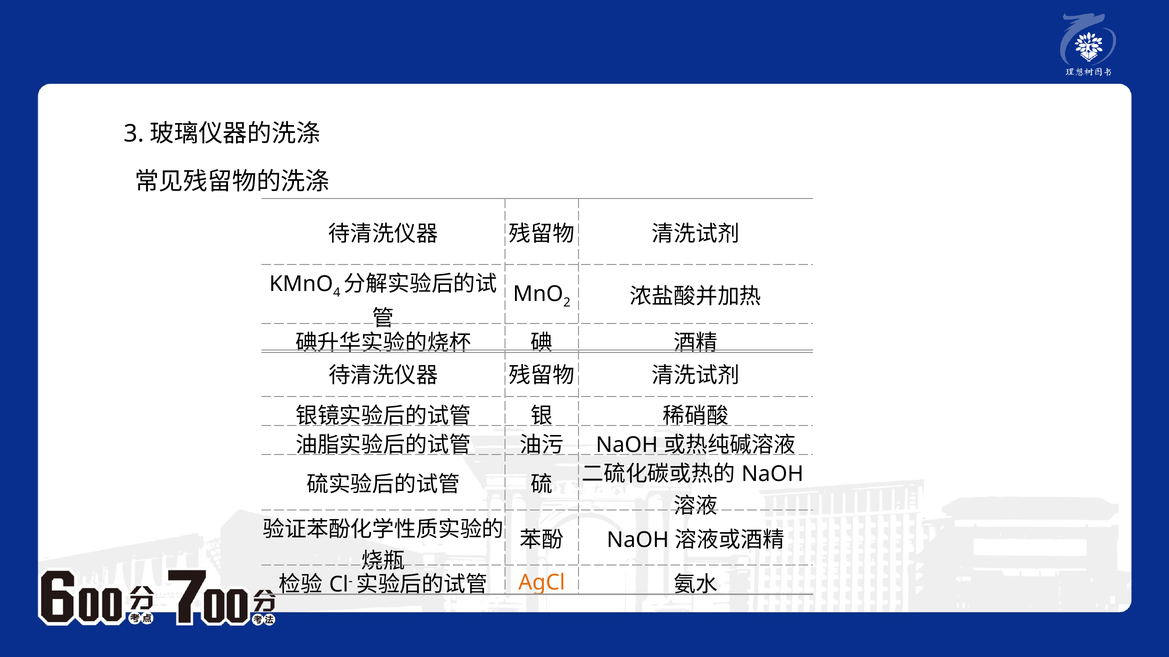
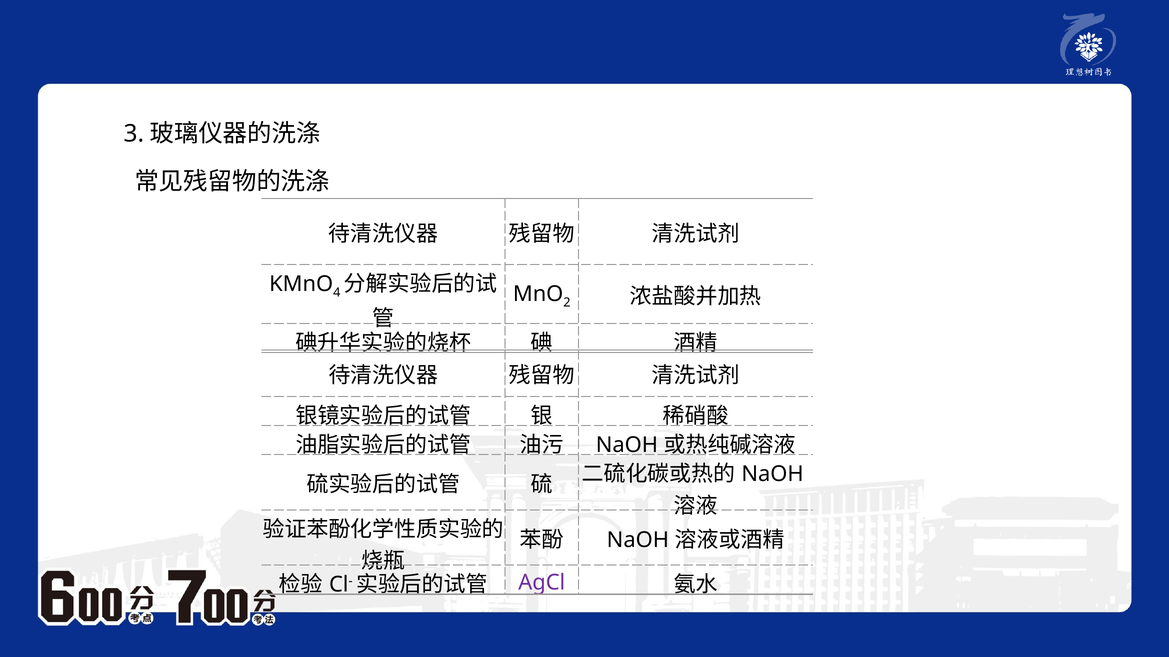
AgCl colour: orange -> purple
